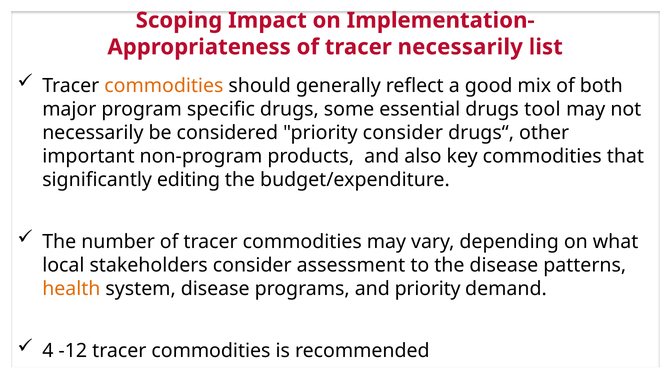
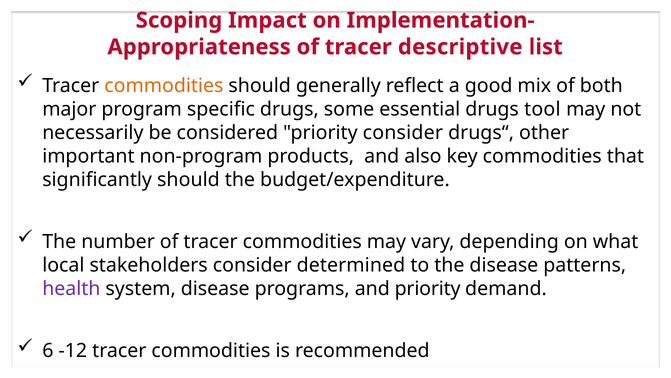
tracer necessarily: necessarily -> descriptive
significantly editing: editing -> should
assessment: assessment -> determined
health colour: orange -> purple
4: 4 -> 6
